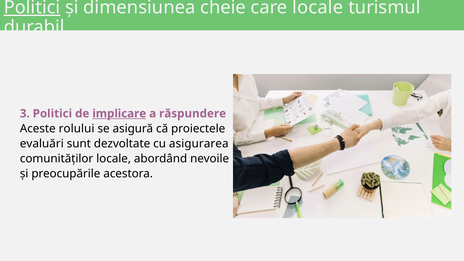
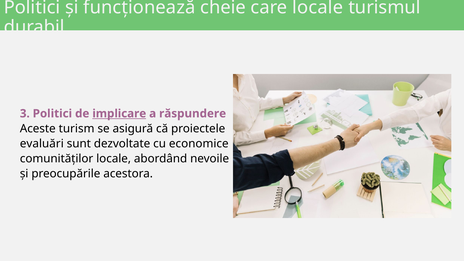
Politici at (32, 7) underline: present -> none
dimensiunea: dimensiunea -> funcționează
rolului: rolului -> turism
asigurarea: asigurarea -> economice
